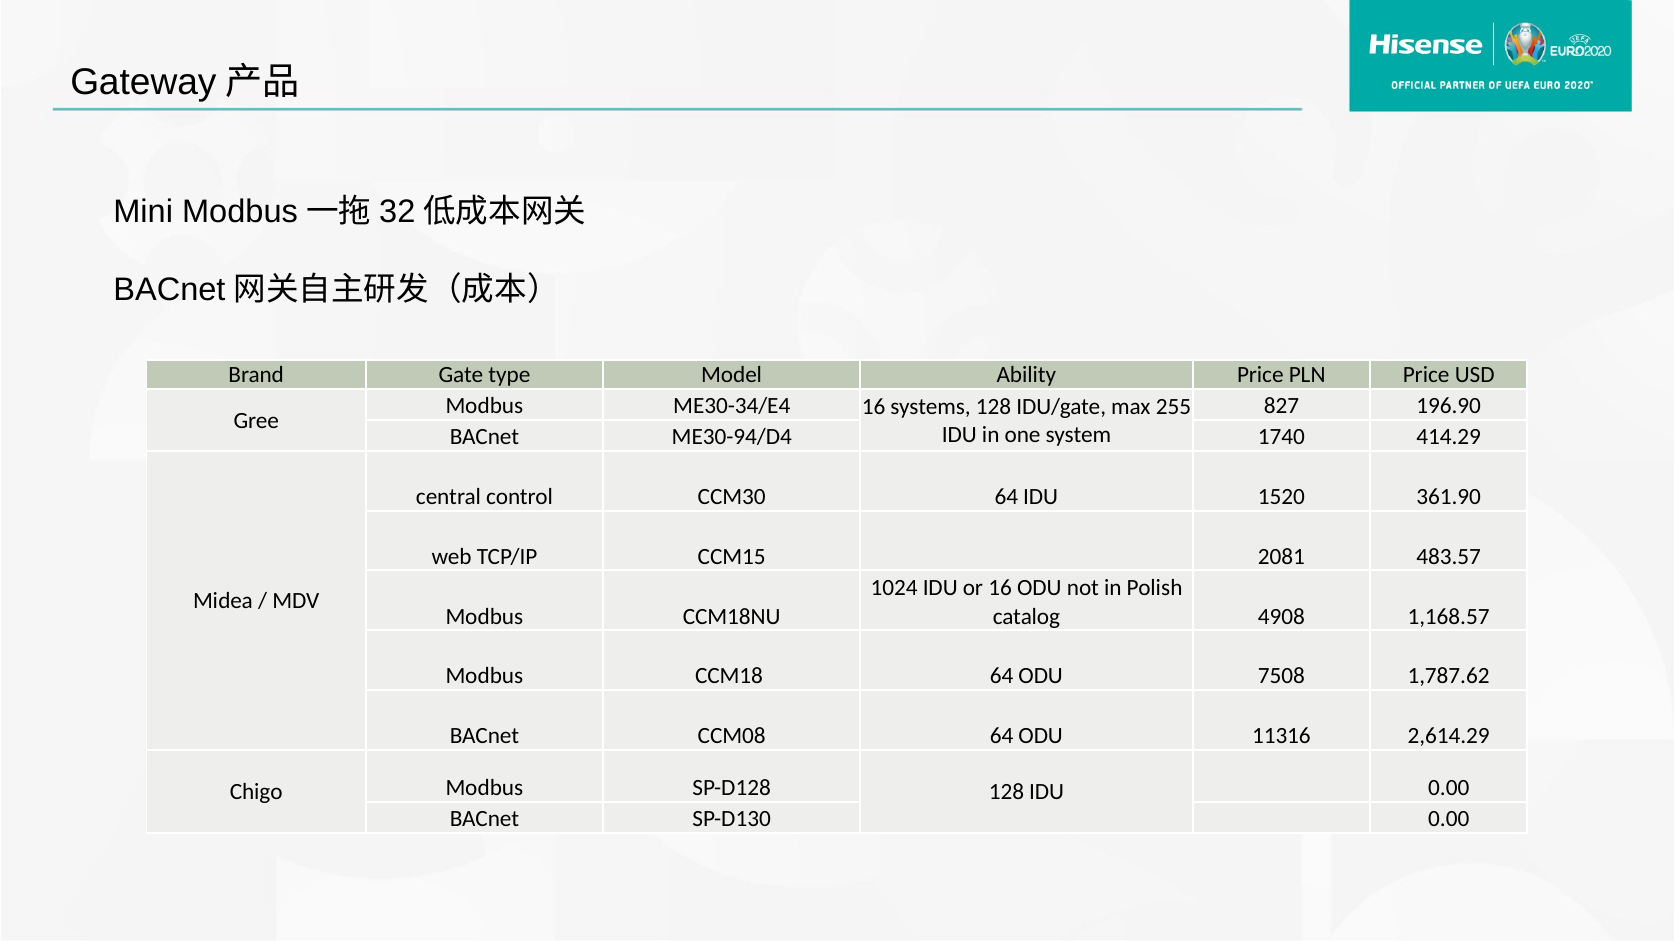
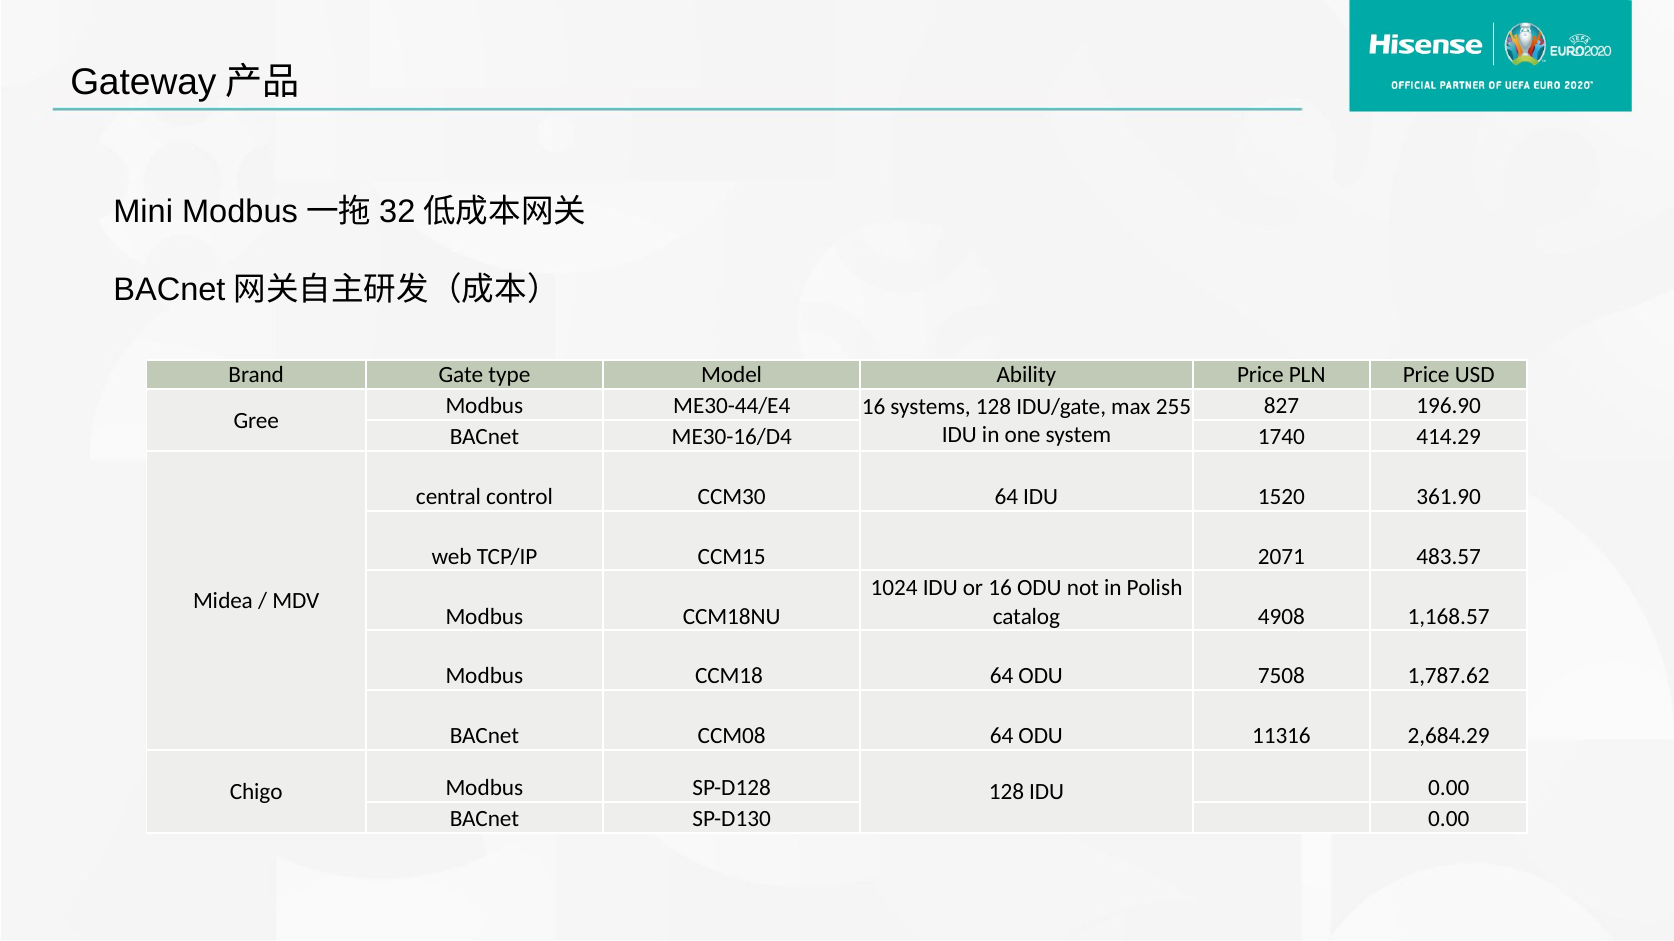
ME30-34/E4: ME30-34/E4 -> ME30-44/E4
ME30-94/D4: ME30-94/D4 -> ME30-16/D4
2081: 2081 -> 2071
2,614.29: 2,614.29 -> 2,684.29
